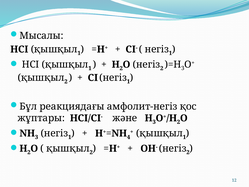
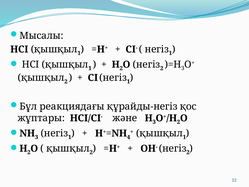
амфолит-негіз: амфолит-негіз -> құрайды-негіз
